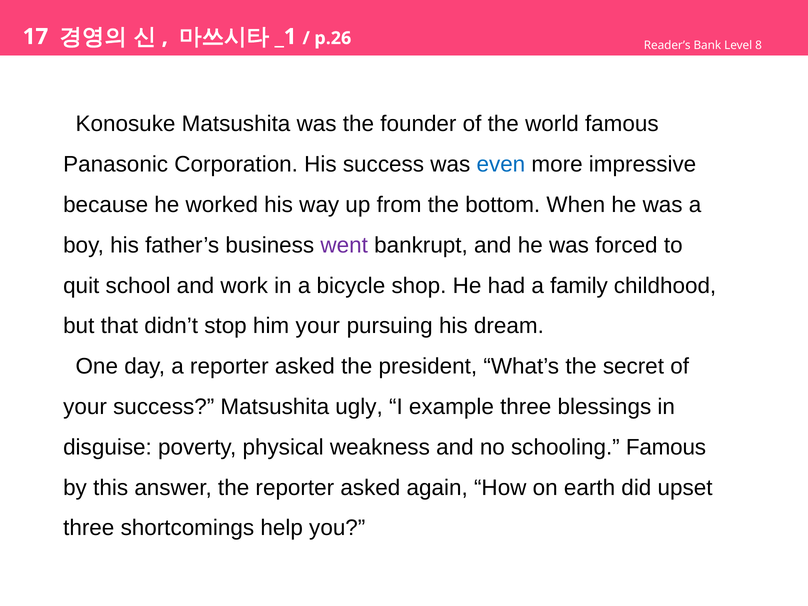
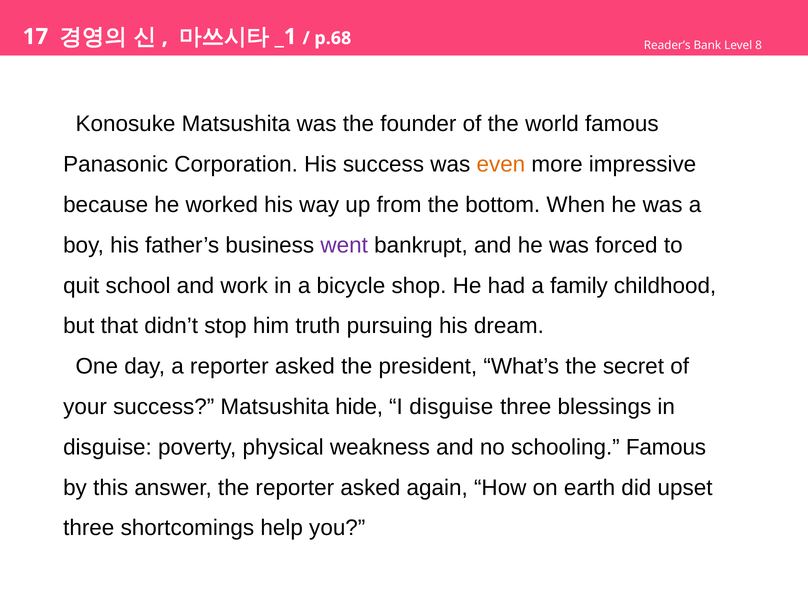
p.26: p.26 -> p.68
even colour: blue -> orange
him your: your -> truth
ugly: ugly -> hide
I example: example -> disguise
